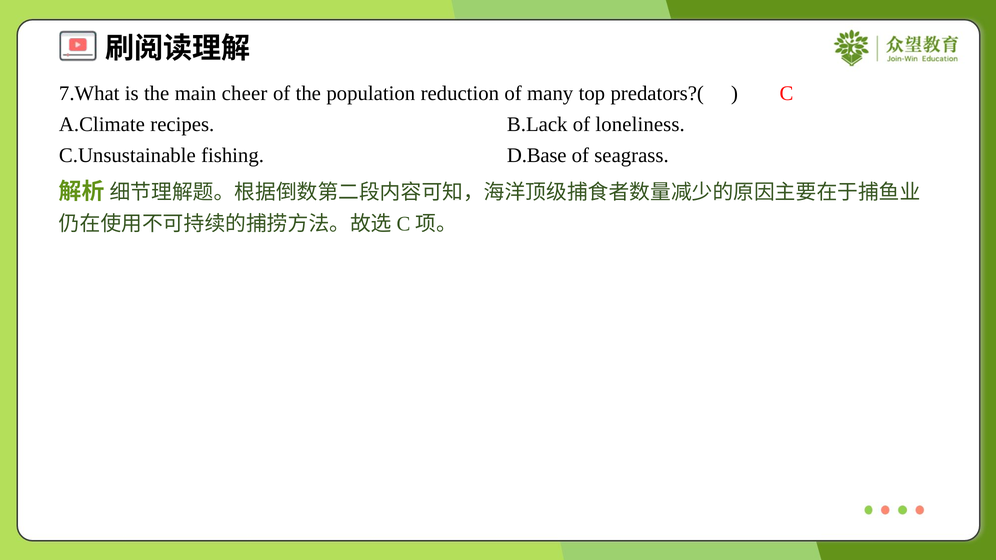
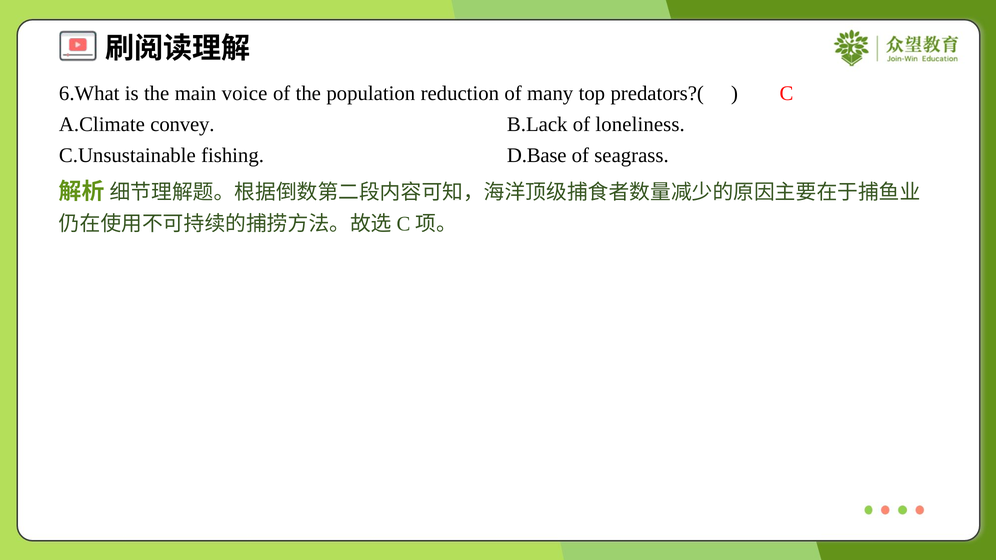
7.What: 7.What -> 6.What
cheer: cheer -> voice
recipes: recipes -> convey
